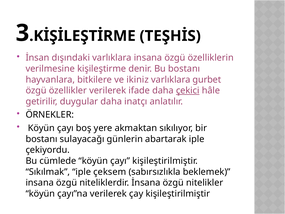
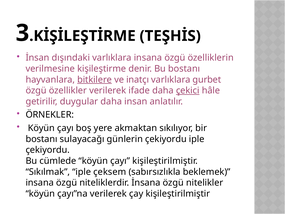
bitkilere underline: none -> present
ikiniz: ikiniz -> inatçı
inatçı: inatçı -> insan
günlerin abartarak: abartarak -> çekiyordu
